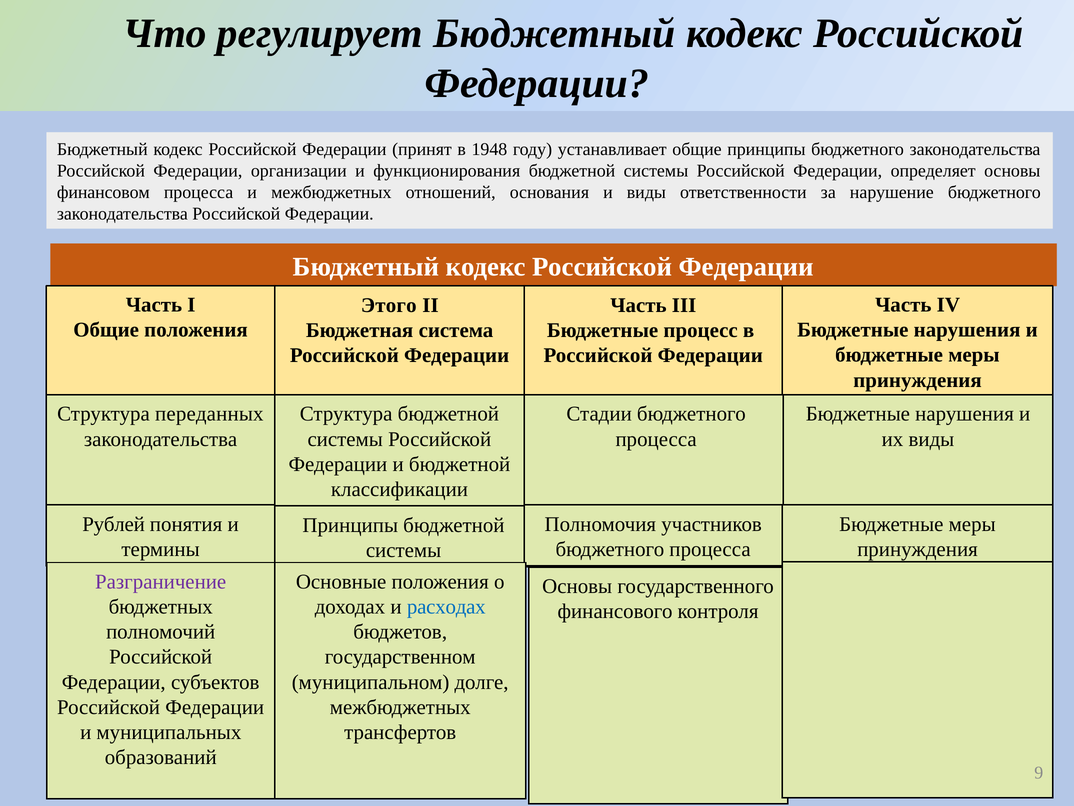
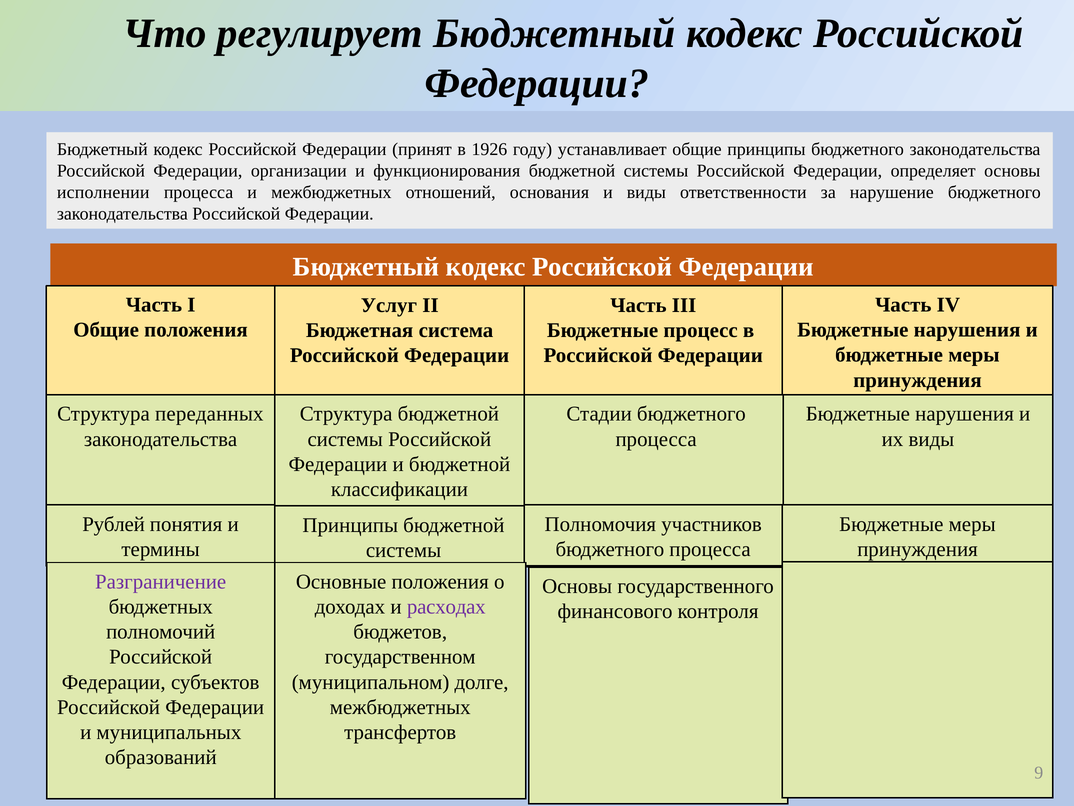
1948: 1948 -> 1926
финансовом: финансовом -> исполнении
Этого: Этого -> Услуг
расходах colour: blue -> purple
